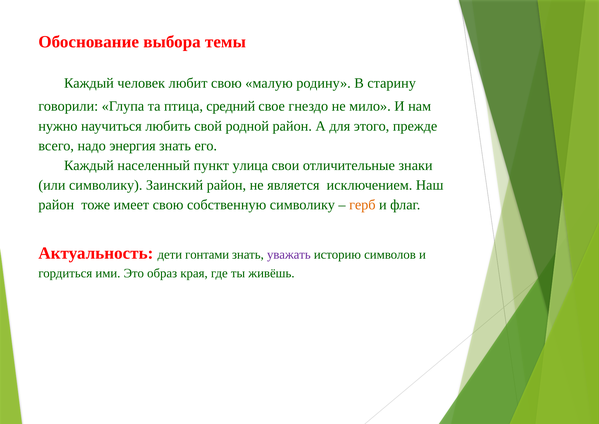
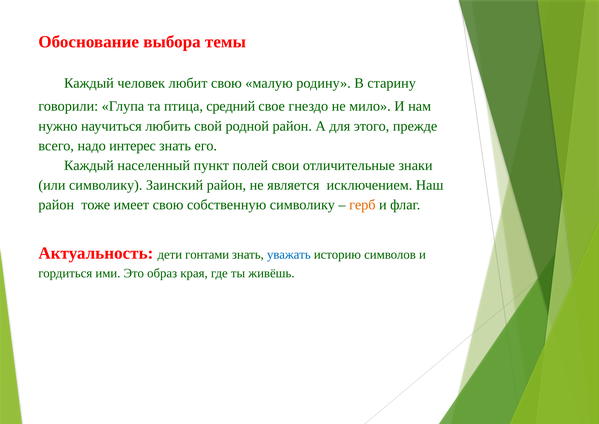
энергия: энергия -> интерес
улица: улица -> полей
уважать colour: purple -> blue
